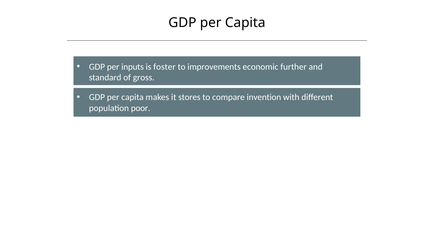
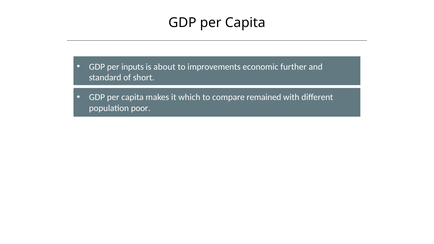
foster: foster -> about
gross: gross -> short
stores: stores -> which
invention: invention -> remained
